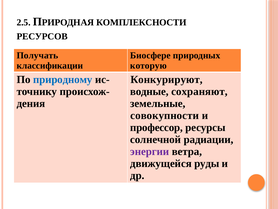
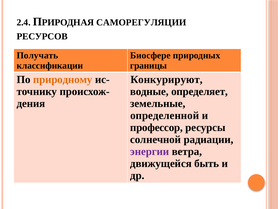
2.5: 2.5 -> 2.4
КОМПЛЕКСНОСТИ: КОМПЛЕКСНОСТИ -> САМОРЕГУЛЯЦИИ
которую: которую -> границы
природному colour: blue -> orange
сохраняют: сохраняют -> определяет
совокупности: совокупности -> определенной
руды: руды -> быть
